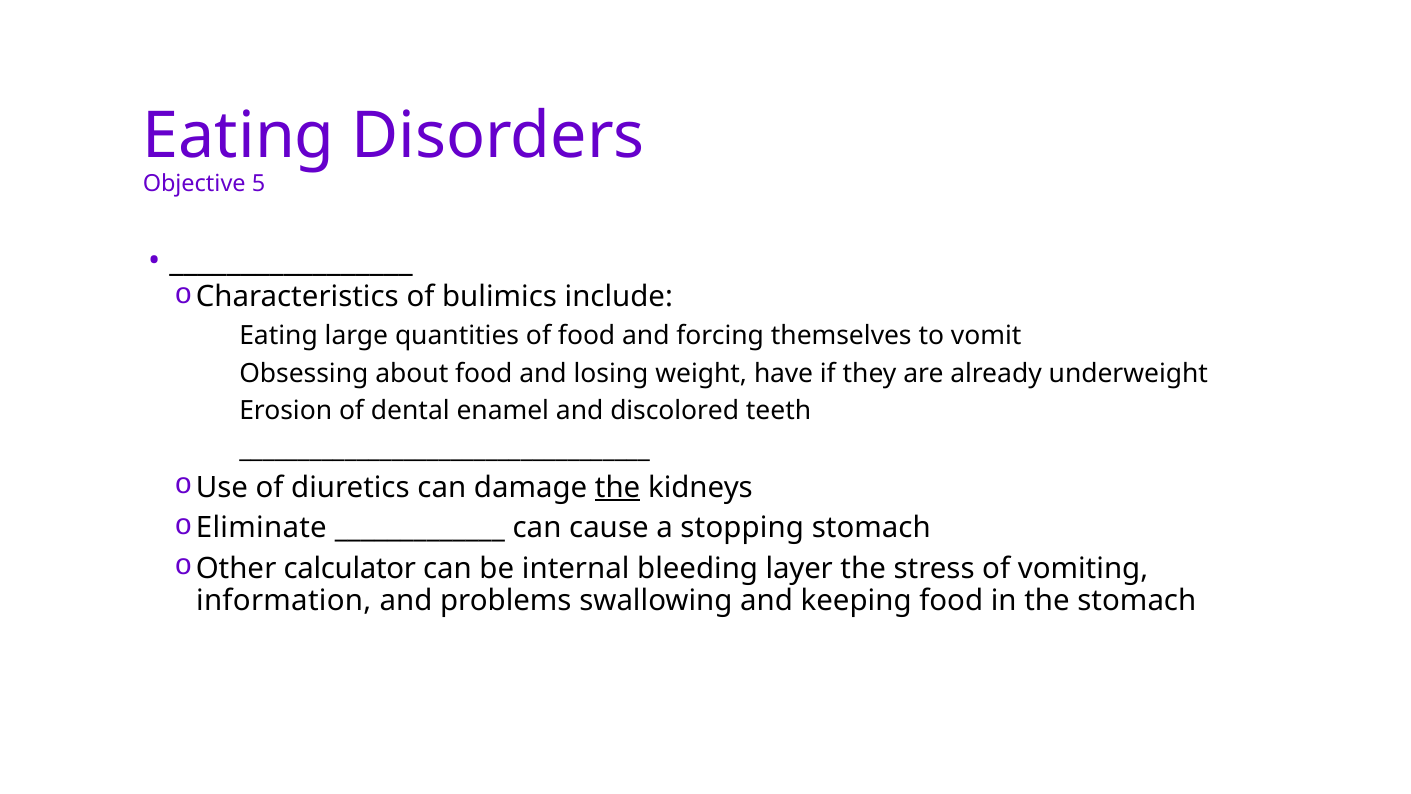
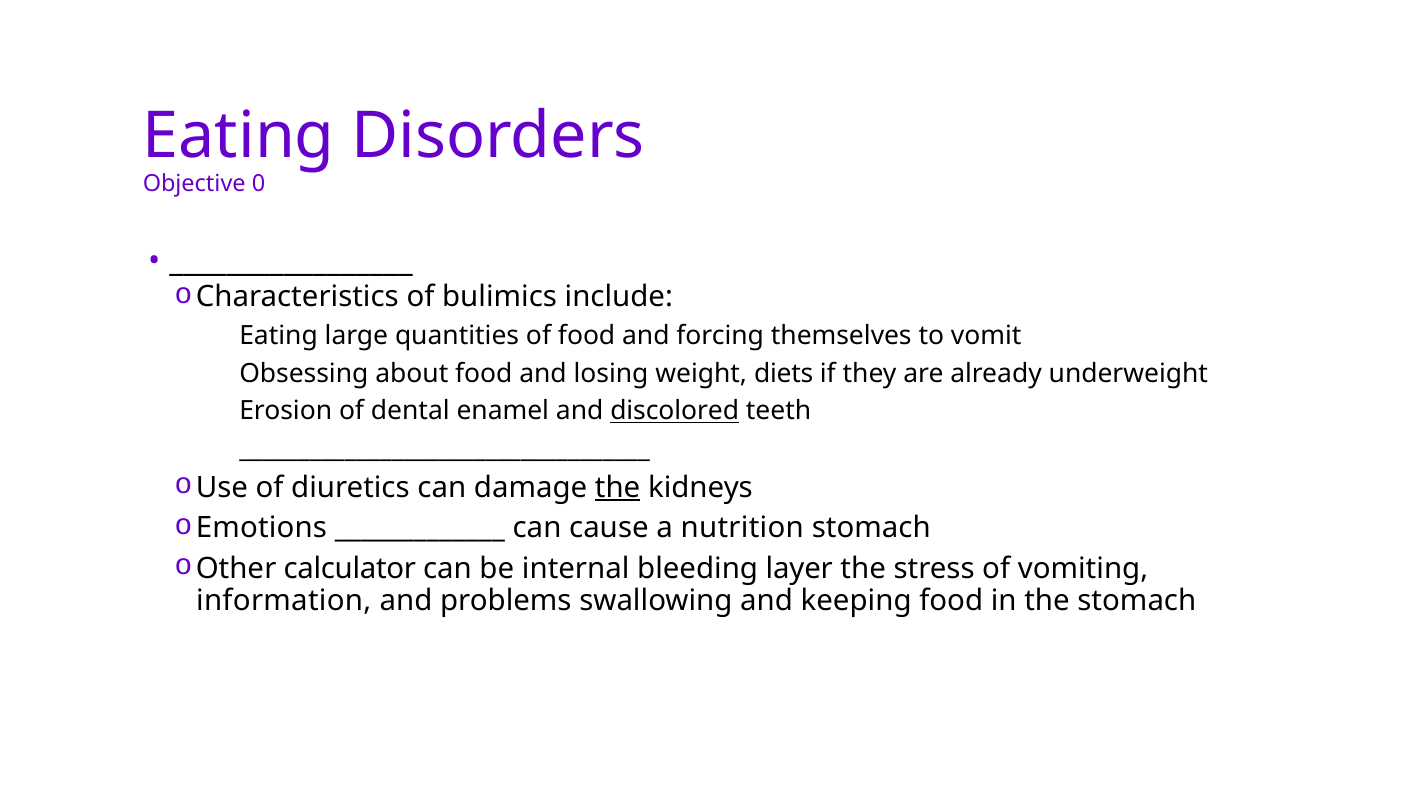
5: 5 -> 0
have: have -> diets
discolored underline: none -> present
Eliminate: Eliminate -> Emotions
stopping: stopping -> nutrition
